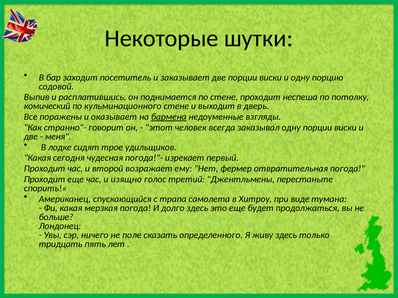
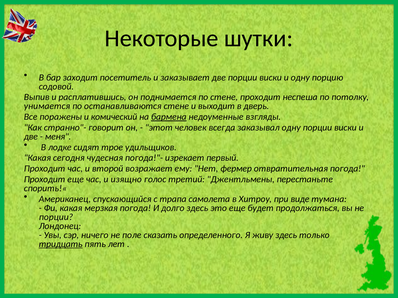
комический: комический -> унимается
кульминационного: кульминационного -> останавливаются
оказывает: оказывает -> комический
больше at (56, 217): больше -> порции
тридцать underline: none -> present
